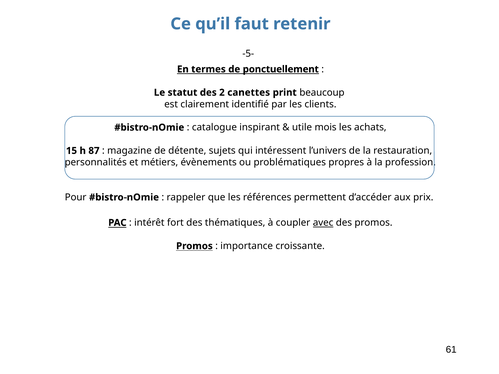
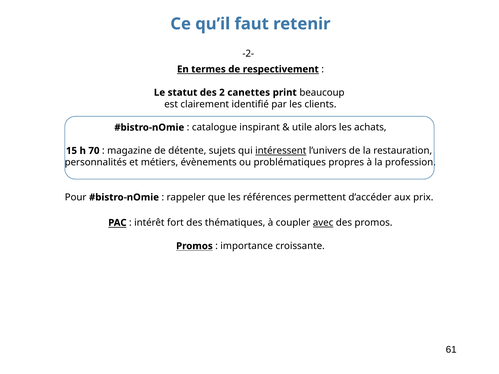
-5-: -5- -> -2-
ponctuellement: ponctuellement -> respectivement
mois: mois -> alors
87: 87 -> 70
intéressent underline: none -> present
